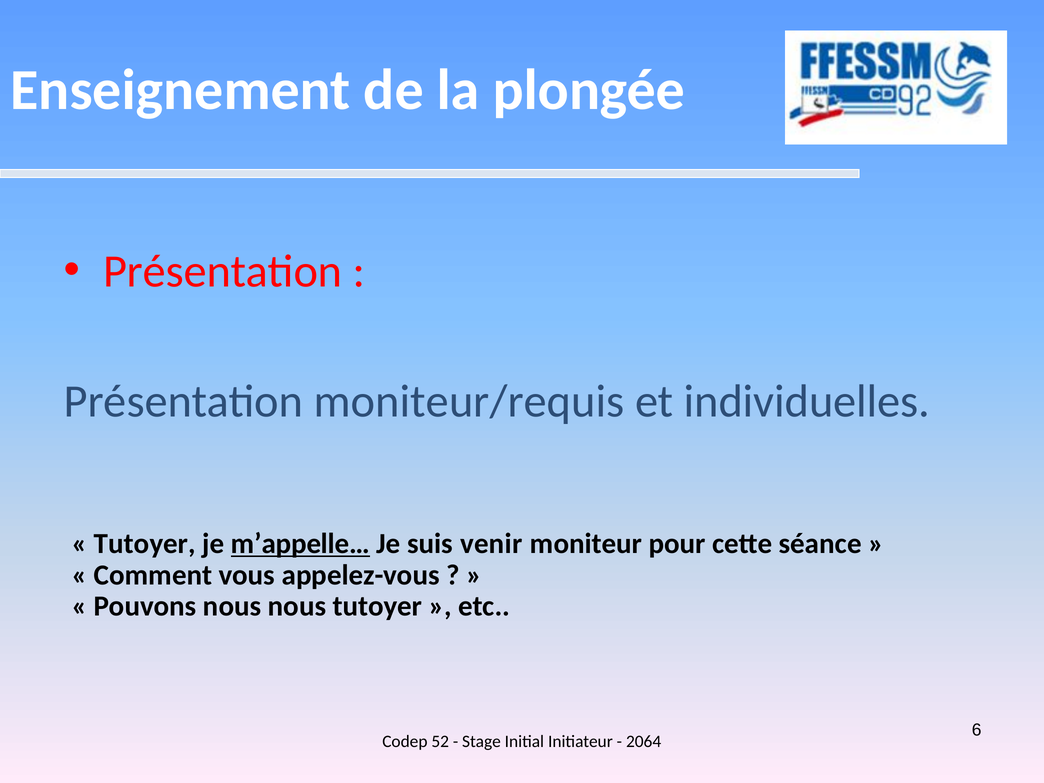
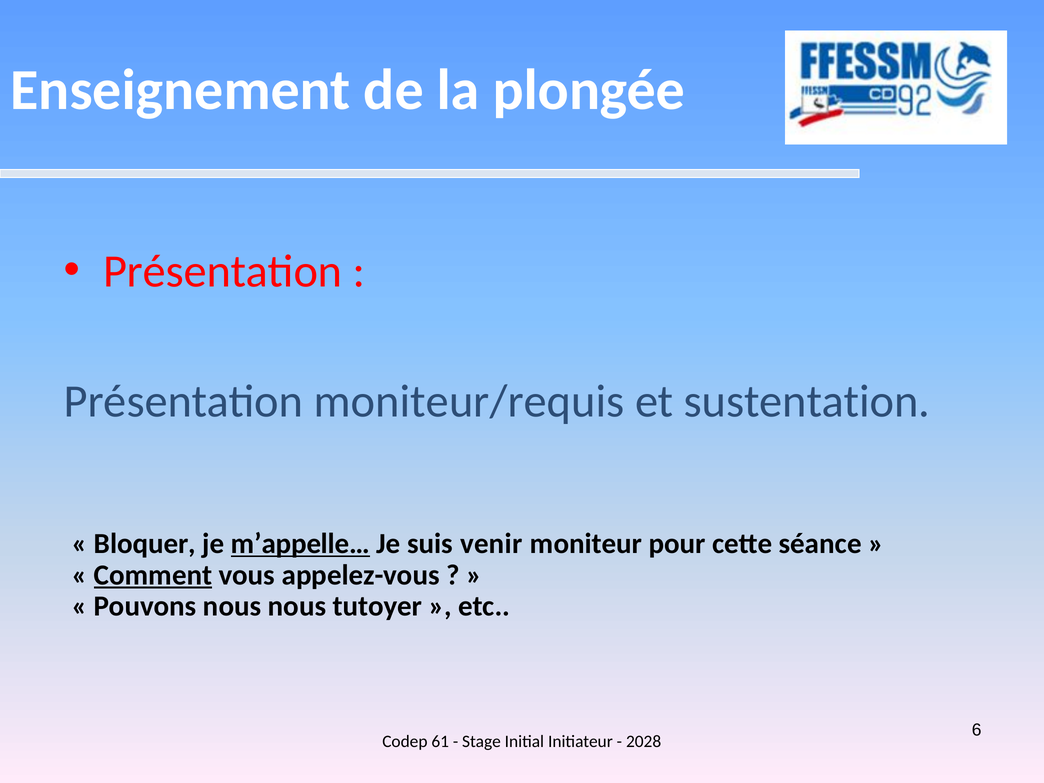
individuelles: individuelles -> sustentation
Tutoyer at (145, 544): Tutoyer -> Bloquer
Comment underline: none -> present
52: 52 -> 61
2064: 2064 -> 2028
